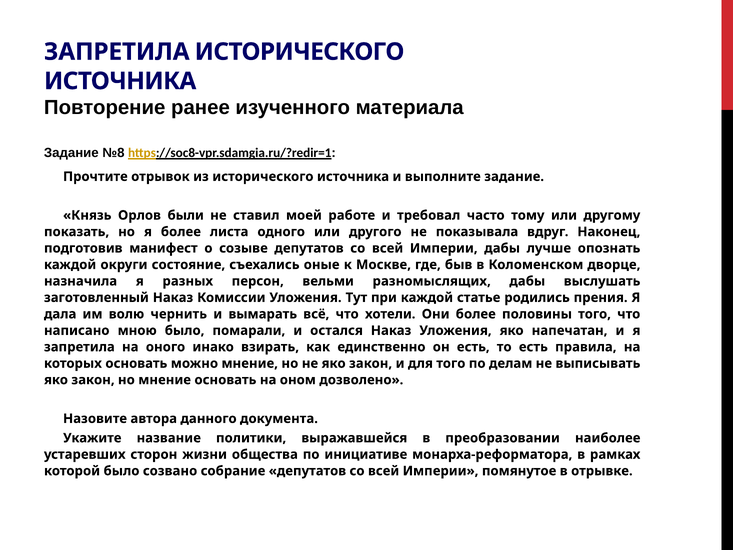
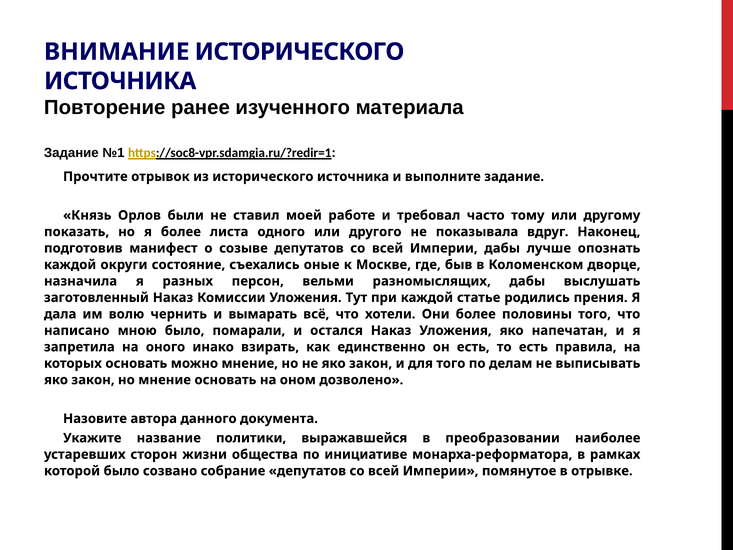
ЗАПРЕТИЛА at (117, 52): ЗАПРЕТИЛА -> ВНИМАНИЕ
№8: №8 -> №1
